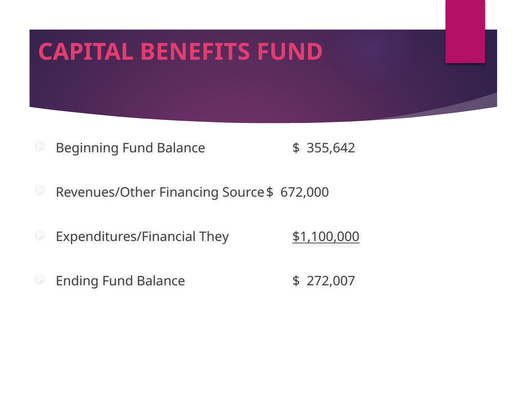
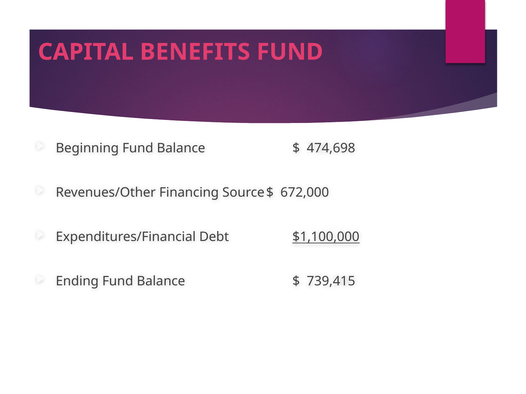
355,642: 355,642 -> 474,698
They: They -> Debt
272,007: 272,007 -> 739,415
